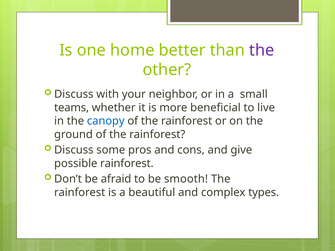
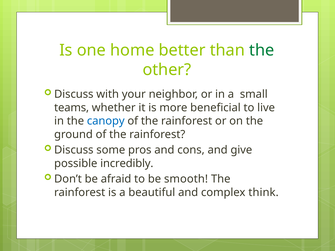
the at (262, 50) colour: purple -> green
possible rainforest: rainforest -> incredibly
types: types -> think
